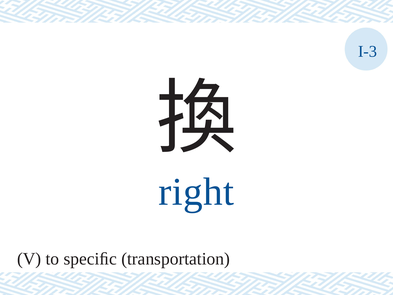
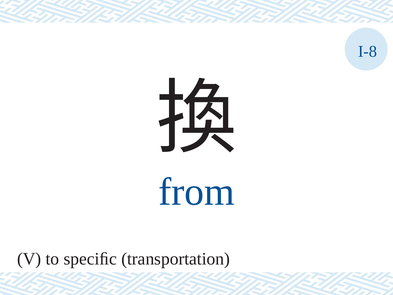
I-3: I-3 -> I-8
right: right -> from
